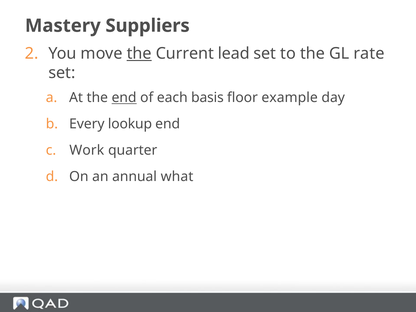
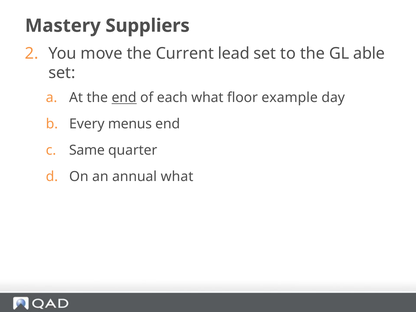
the at (139, 53) underline: present -> none
rate: rate -> able
each basis: basis -> what
lookup: lookup -> menus
Work: Work -> Same
